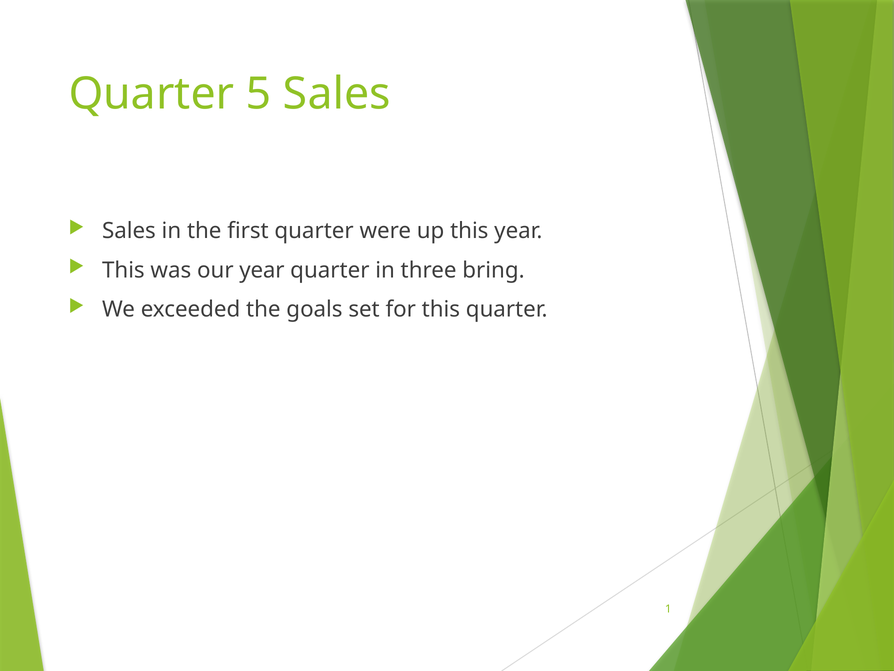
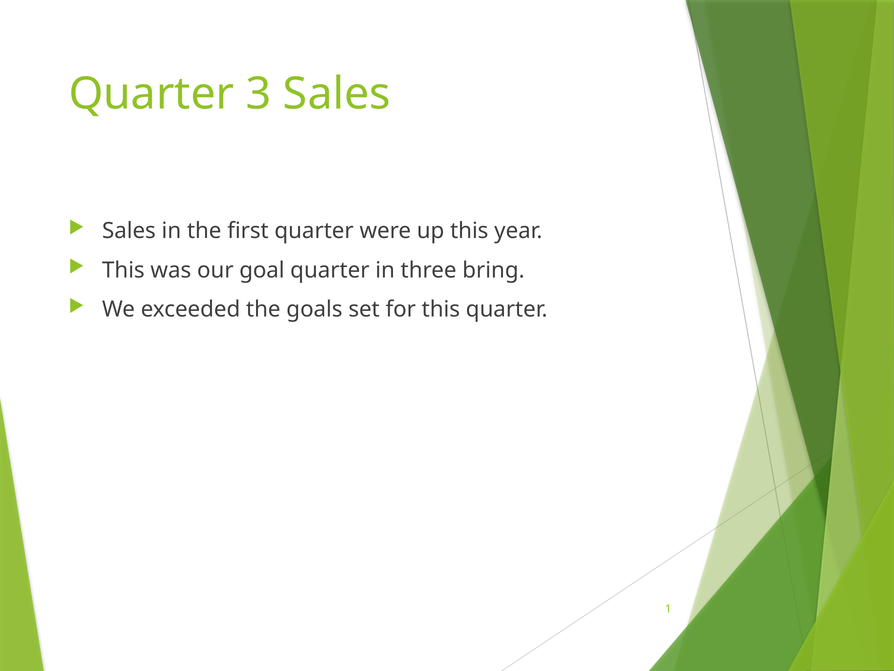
5: 5 -> 3
our year: year -> goal
